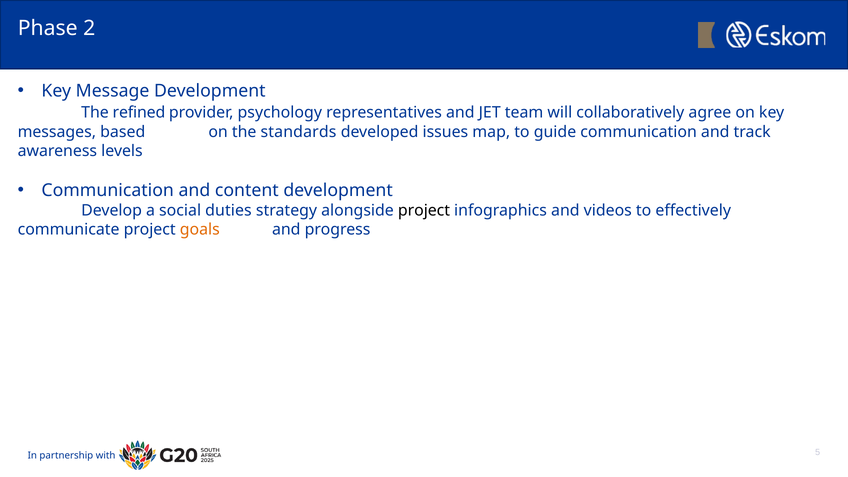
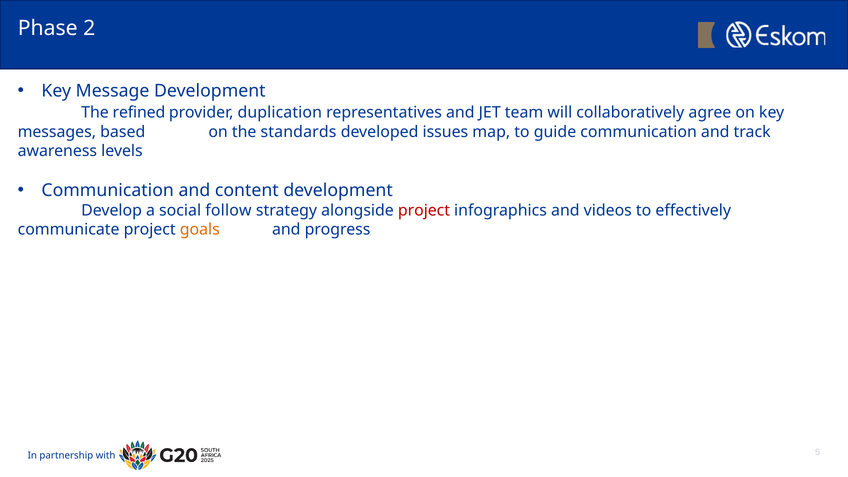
psychology: psychology -> duplication
duties: duties -> follow
project at (424, 211) colour: black -> red
